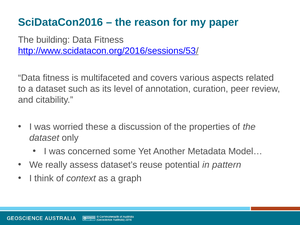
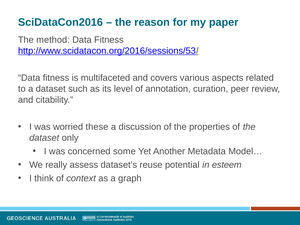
building: building -> method
pattern: pattern -> esteem
